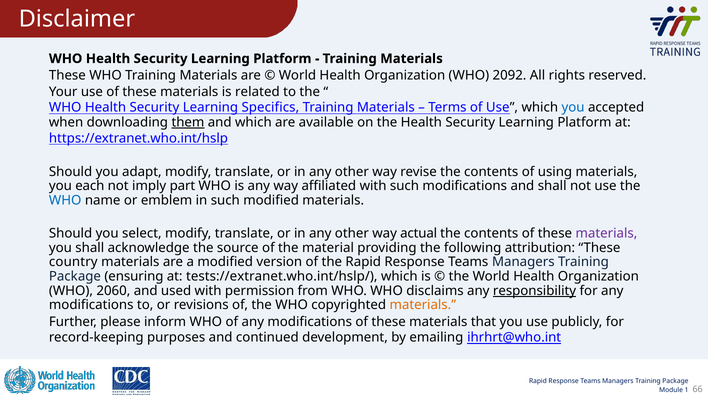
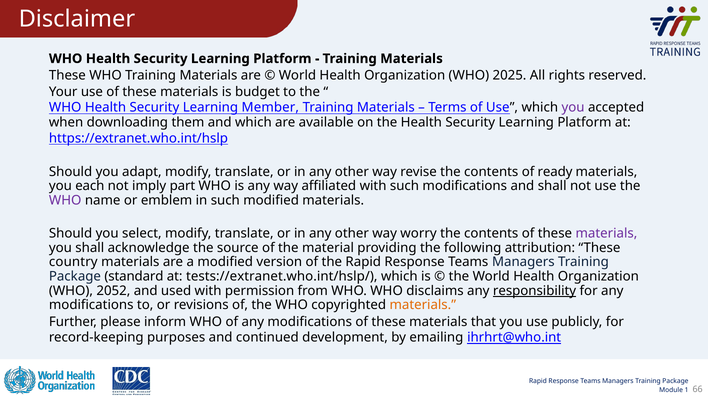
2092: 2092 -> 2025
related: related -> budget
Specifics: Specifics -> Member
you at (573, 108) colour: blue -> purple
them underline: present -> none
using: using -> ready
WHO at (65, 200) colour: blue -> purple
actual: actual -> worry
ensuring: ensuring -> standard
2060: 2060 -> 2052
